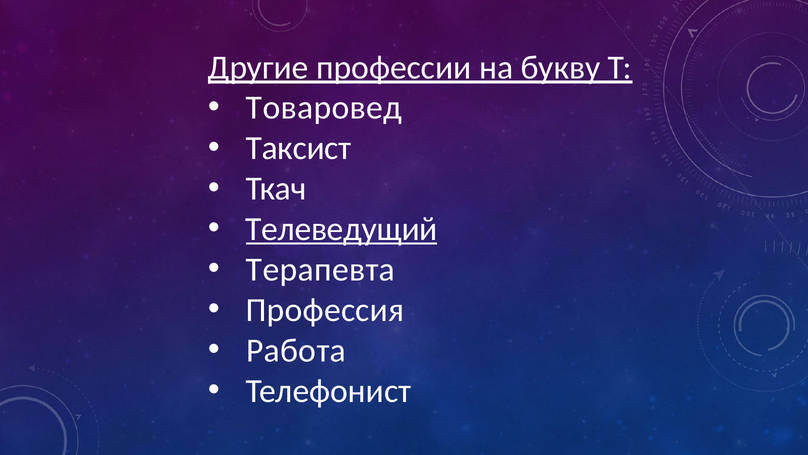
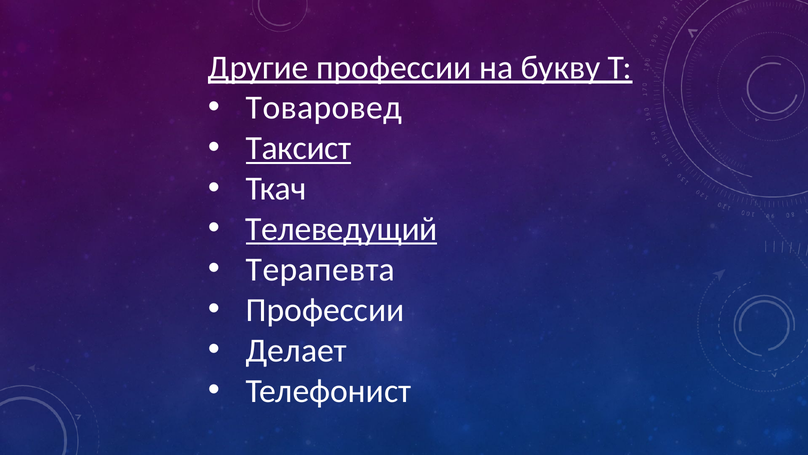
Таксист underline: none -> present
Профессия at (325, 310): Профессия -> Профессии
Работа: Работа -> Делает
